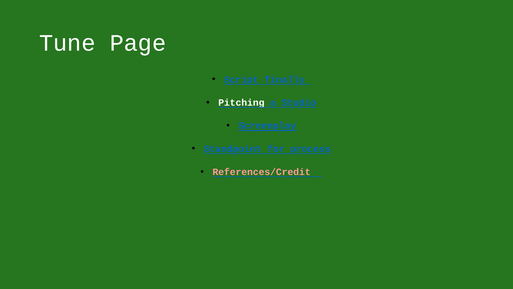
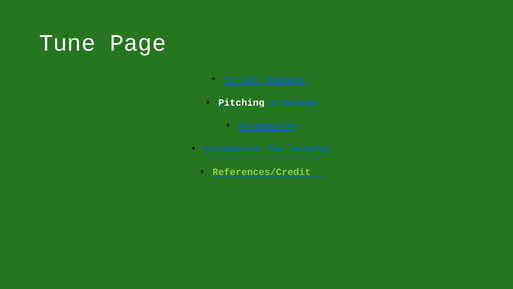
finally: finally -> changes
Studio: Studio -> Screen
process: process -> helpful
References/Credit colour: pink -> light green
